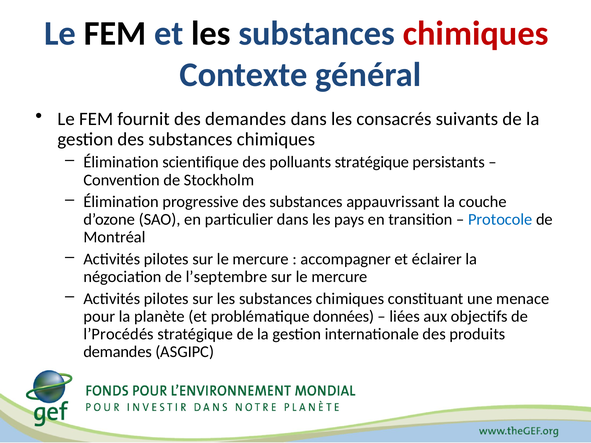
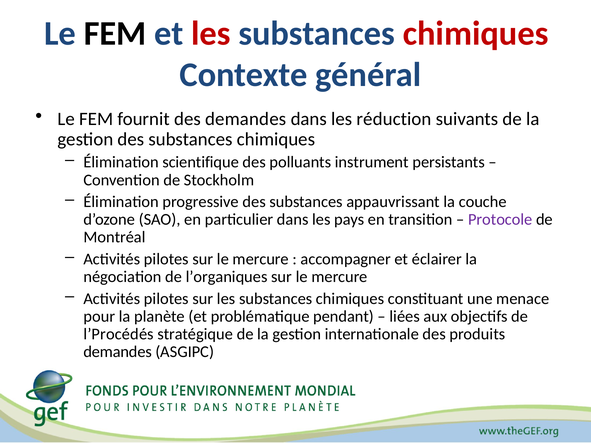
les at (211, 33) colour: black -> red
consacrés: consacrés -> réduction
polluants stratégique: stratégique -> instrument
Protocole colour: blue -> purple
l’septembre: l’septembre -> l’organiques
données: données -> pendant
